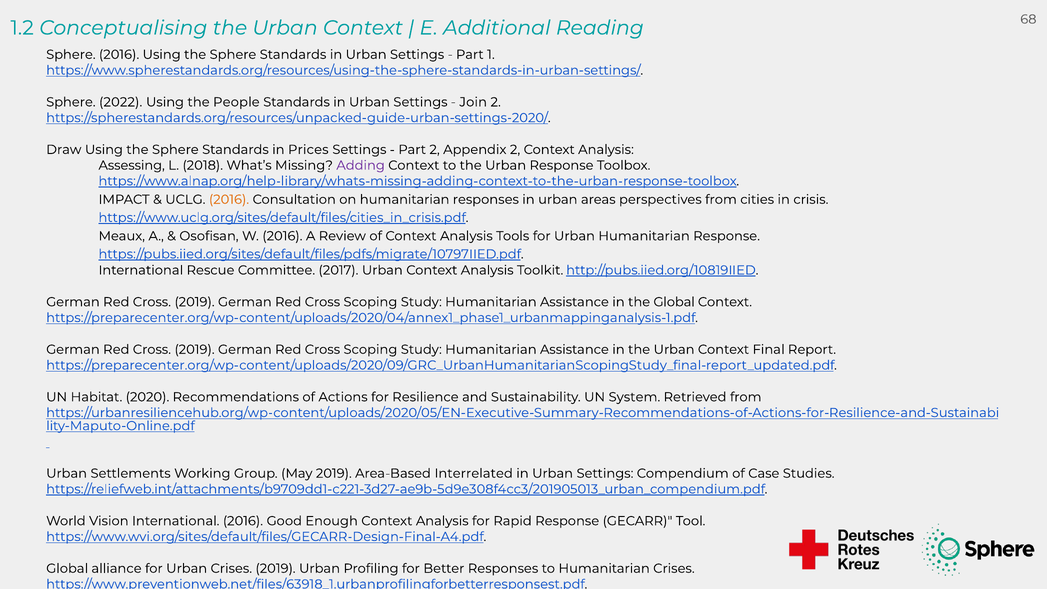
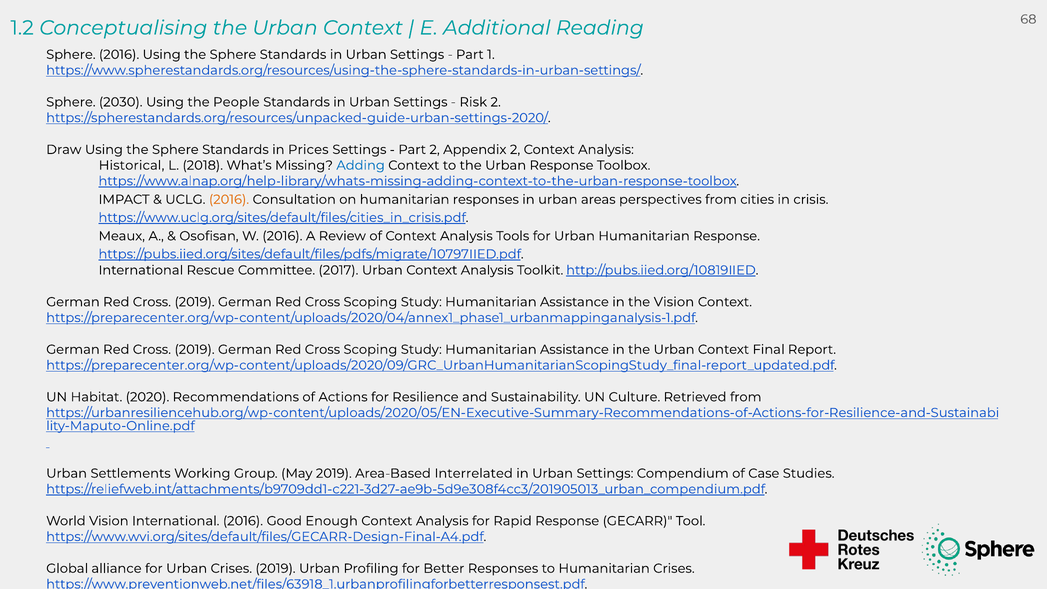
2022: 2022 -> 2030
Join: Join -> Risk
Assessing: Assessing -> Historical
Adding colour: purple -> blue
the Global: Global -> Vision
System: System -> Culture
